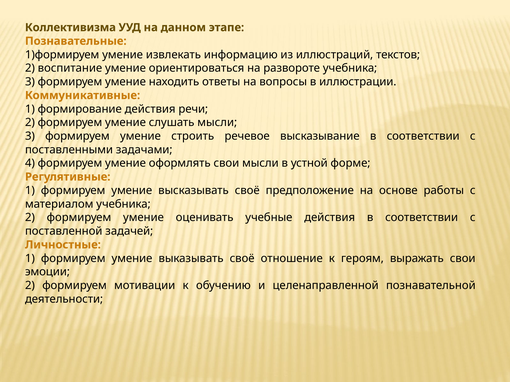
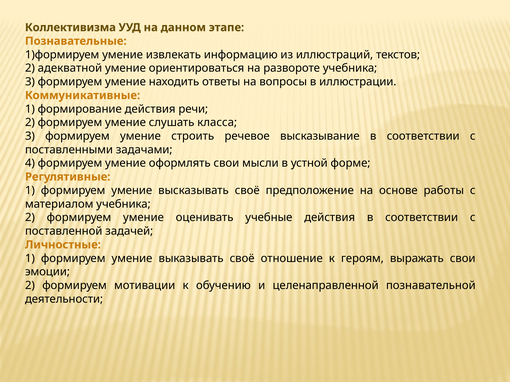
воспитание: воспитание -> адекватной
слушать мысли: мысли -> класса
